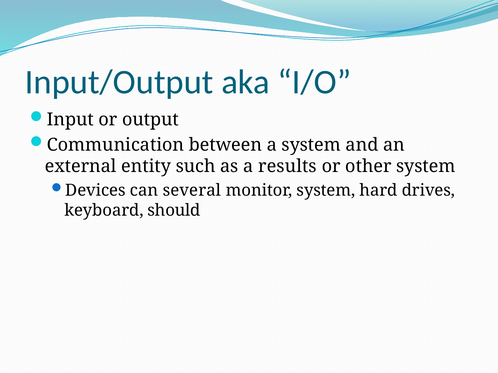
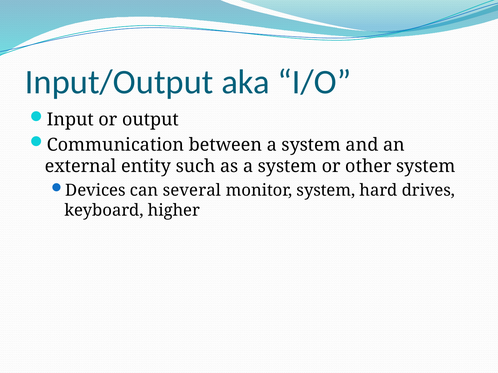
as a results: results -> system
should: should -> higher
